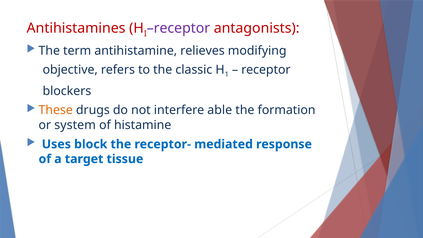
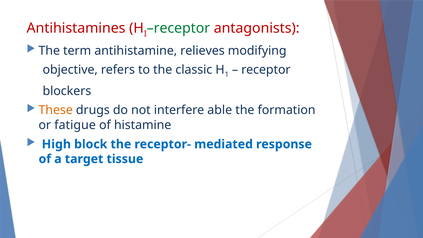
receptor at (178, 28) colour: purple -> green
system: system -> fatigue
Uses: Uses -> High
